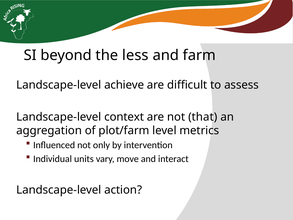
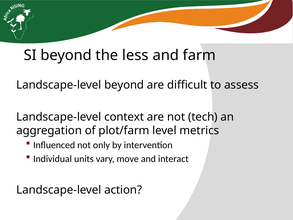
Landscape-level achieve: achieve -> beyond
that: that -> tech
